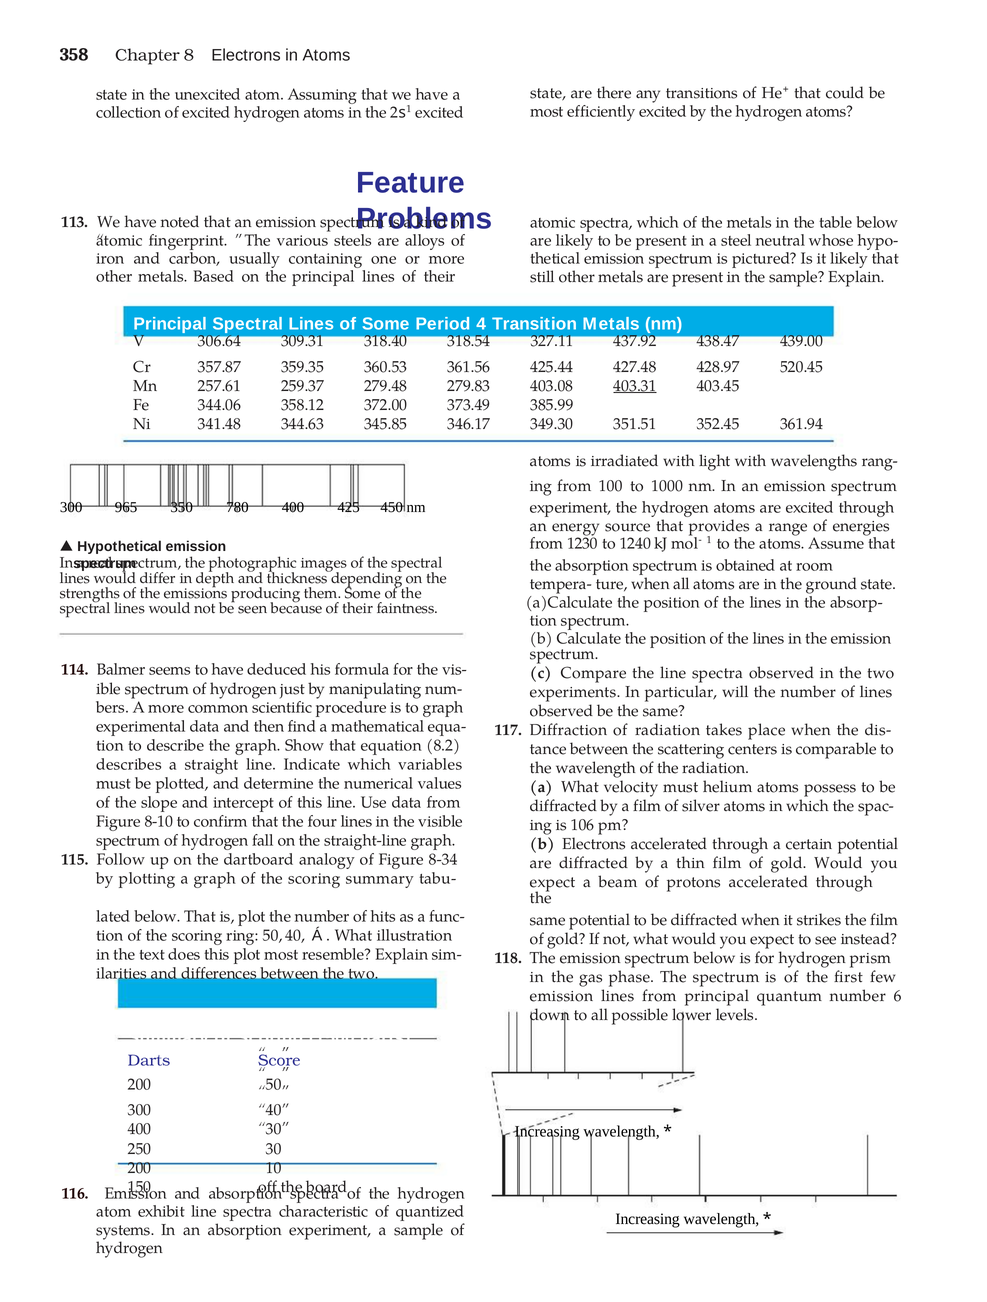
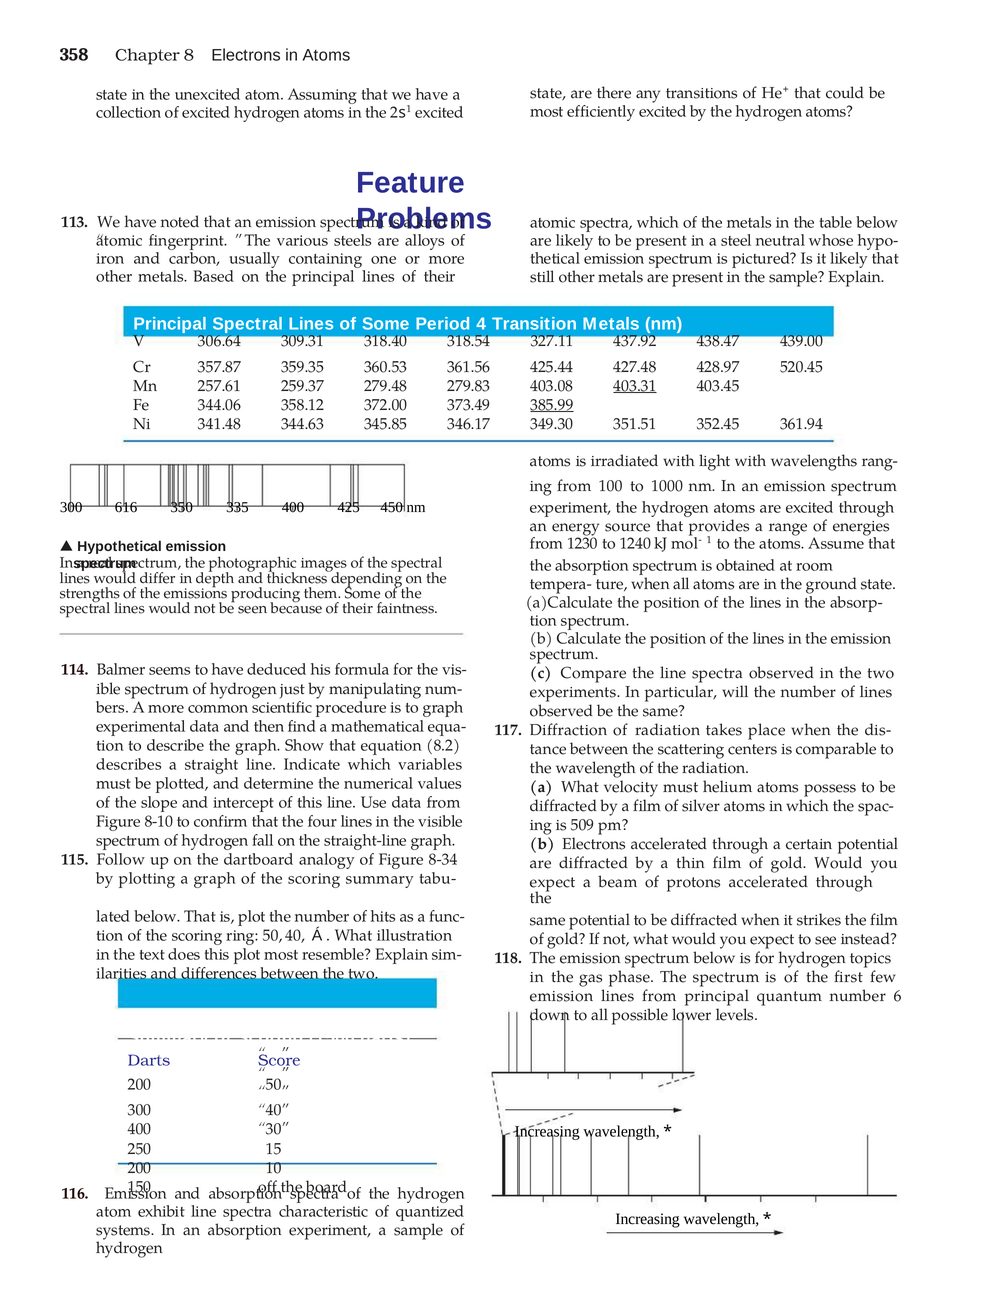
385.99 underline: none -> present
965: 965 -> 616
780: 780 -> 335
106: 106 -> 509
prism: prism -> topics
250 30: 30 -> 15
